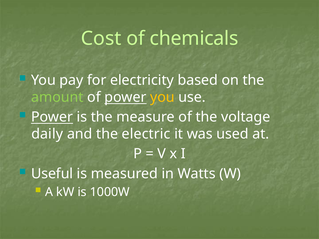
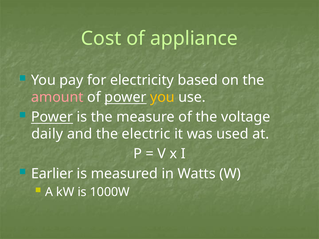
chemicals: chemicals -> appliance
amount colour: light green -> pink
Useful: Useful -> Earlier
